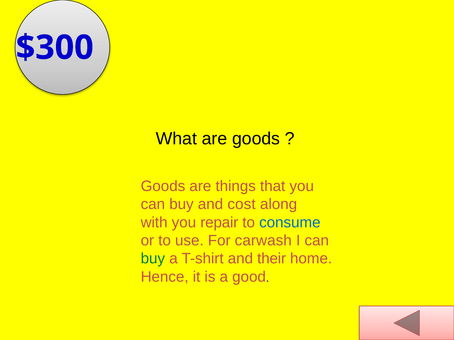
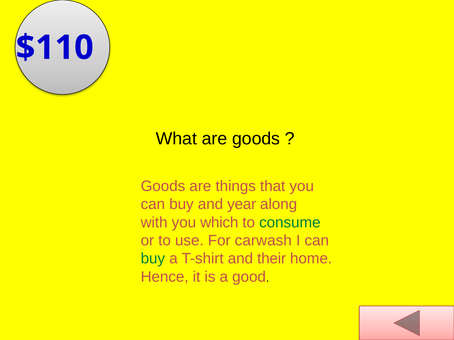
$300: $300 -> $110
cost: cost -> year
repair: repair -> which
consume colour: blue -> green
